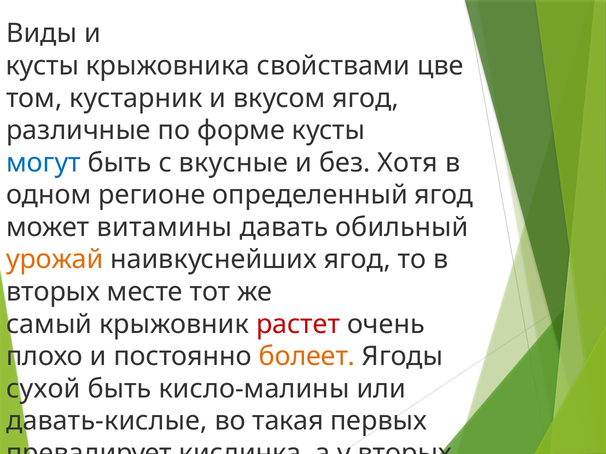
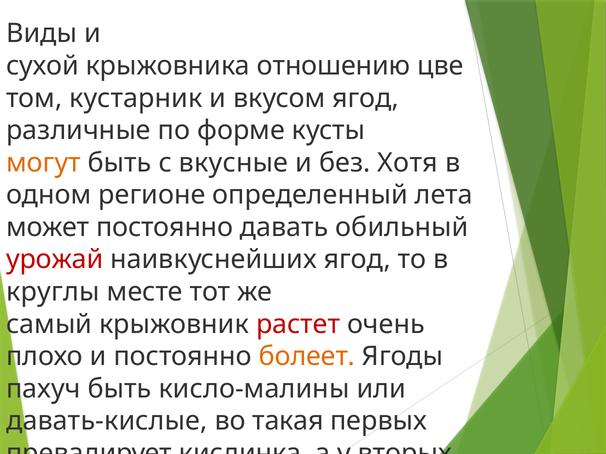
кусты at (43, 66): кусты -> сухой
свойствами: свойствами -> отношению
могут colour: blue -> orange
определенный ягод: ягод -> лета
может витамины: витамины -> постоянно
урожай colour: orange -> red
вторых at (53, 292): вторых -> круглы
сухой: сухой -> пахуч
